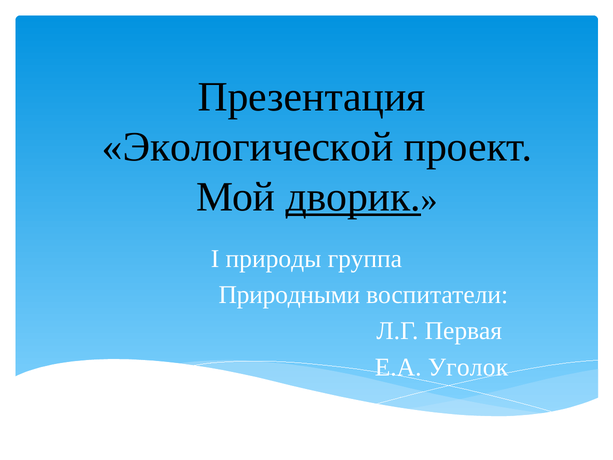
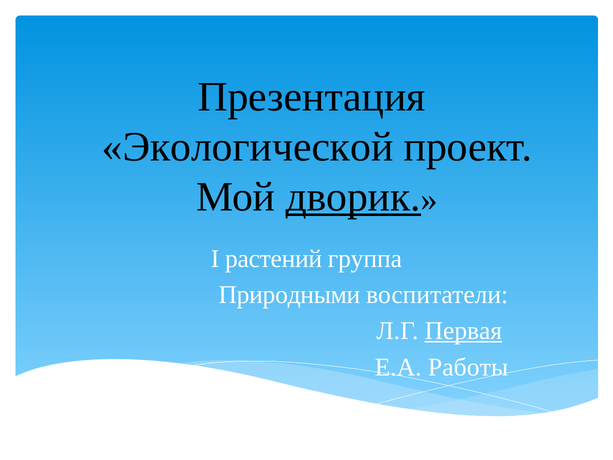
природы: природы -> растений
Первая underline: none -> present
Уголок: Уголок -> Работы
